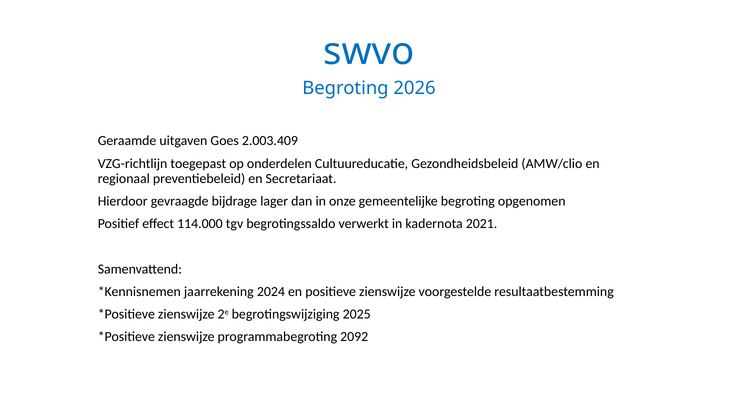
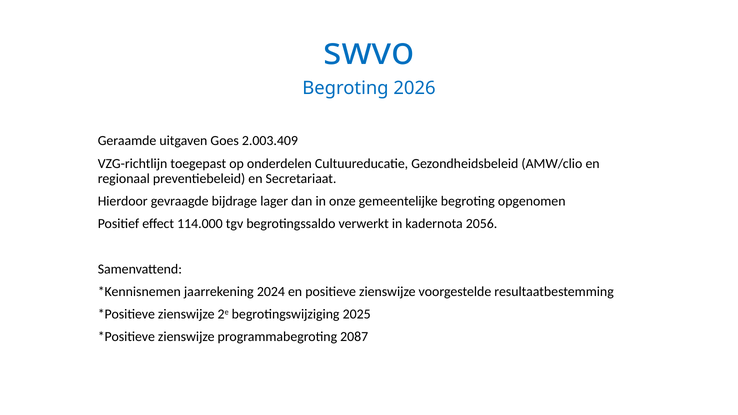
2021: 2021 -> 2056
2092: 2092 -> 2087
